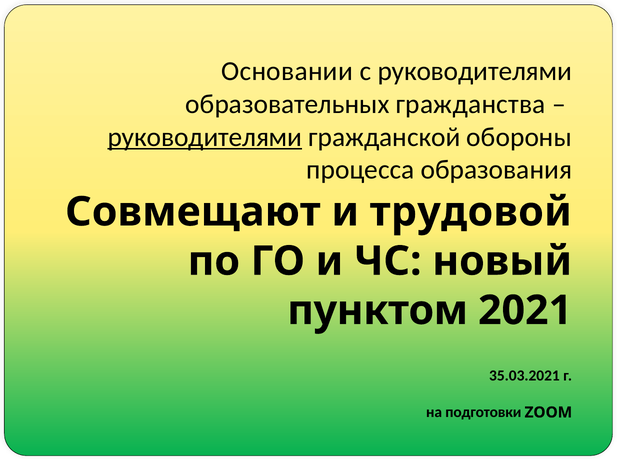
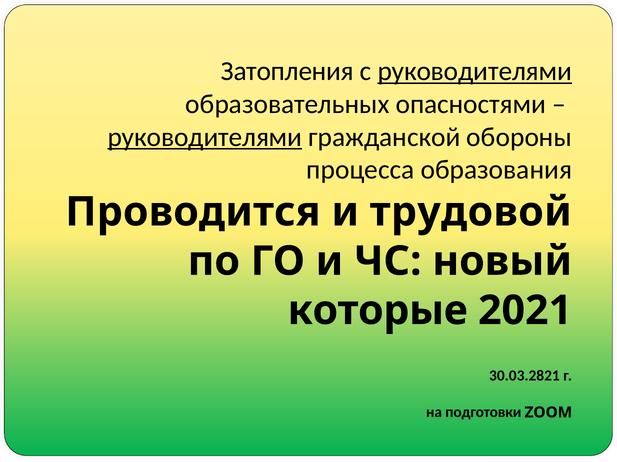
Основании: Основании -> Затопления
руководителями at (475, 71) underline: none -> present
гражданства: гражданства -> опасностями
Совмещают: Совмещают -> Проводится
пунктом: пунктом -> которые
35.03.2021: 35.03.2021 -> 30.03.2821
